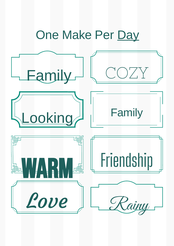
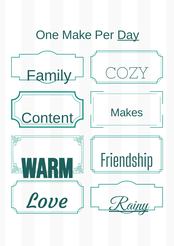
Family at (127, 113): Family -> Makes
Looking: Looking -> Content
Rainy underline: none -> present
